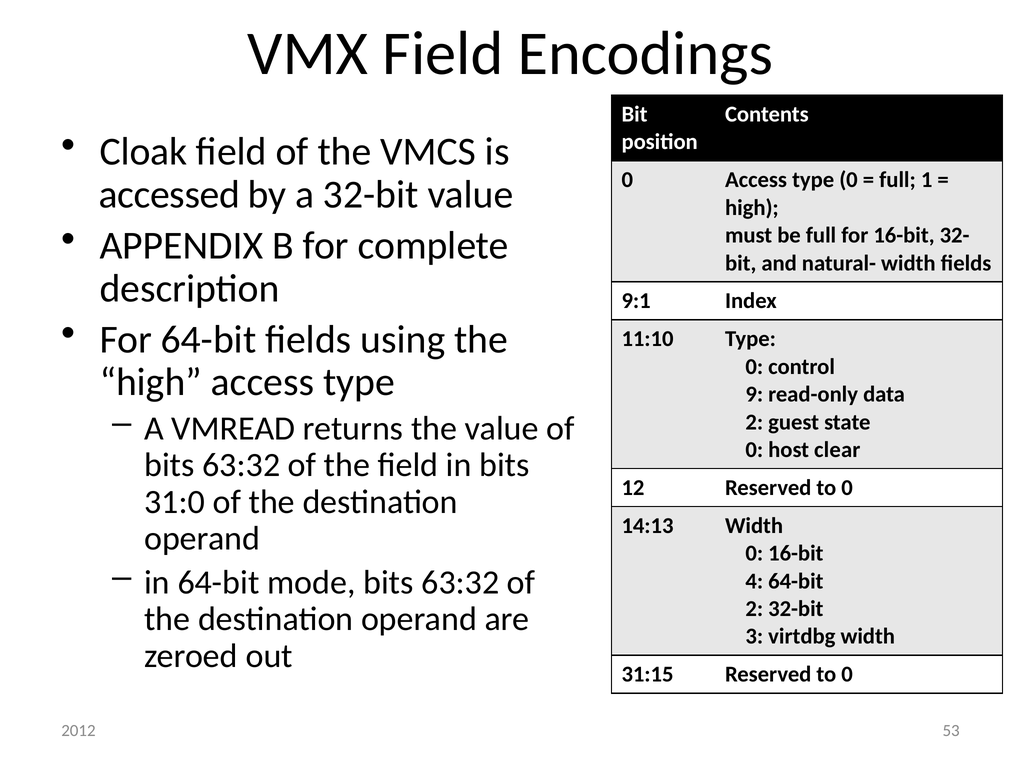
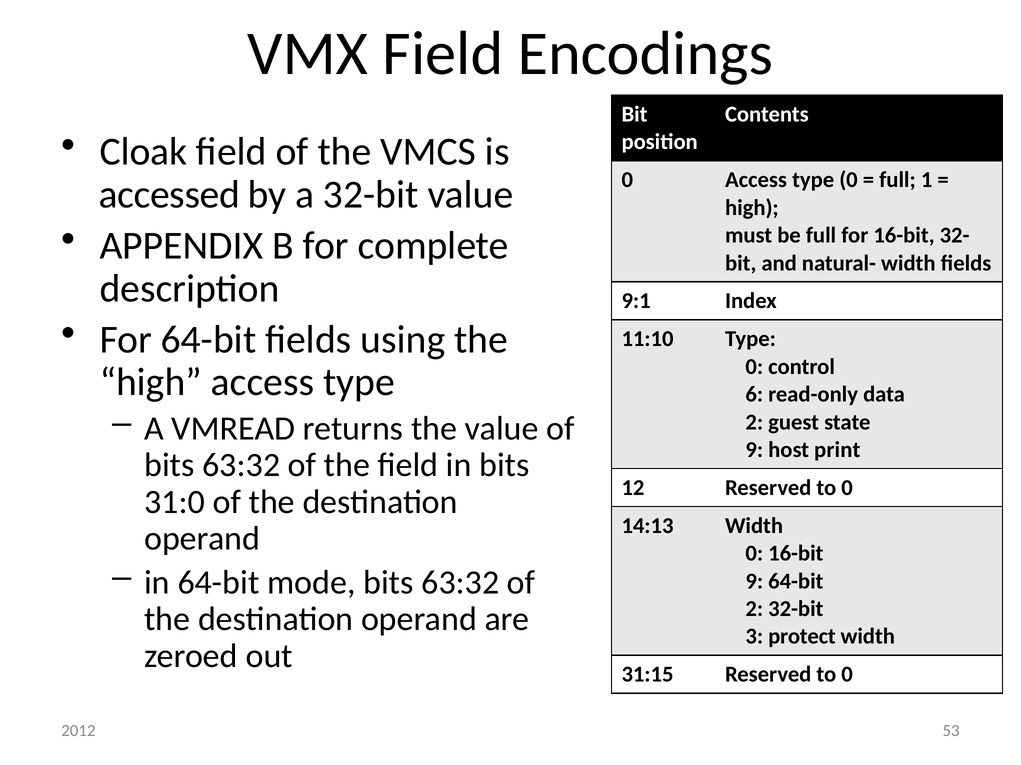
9: 9 -> 6
0 at (754, 450): 0 -> 9
clear: clear -> print
4 at (754, 582): 4 -> 9
virtdbg: virtdbg -> protect
